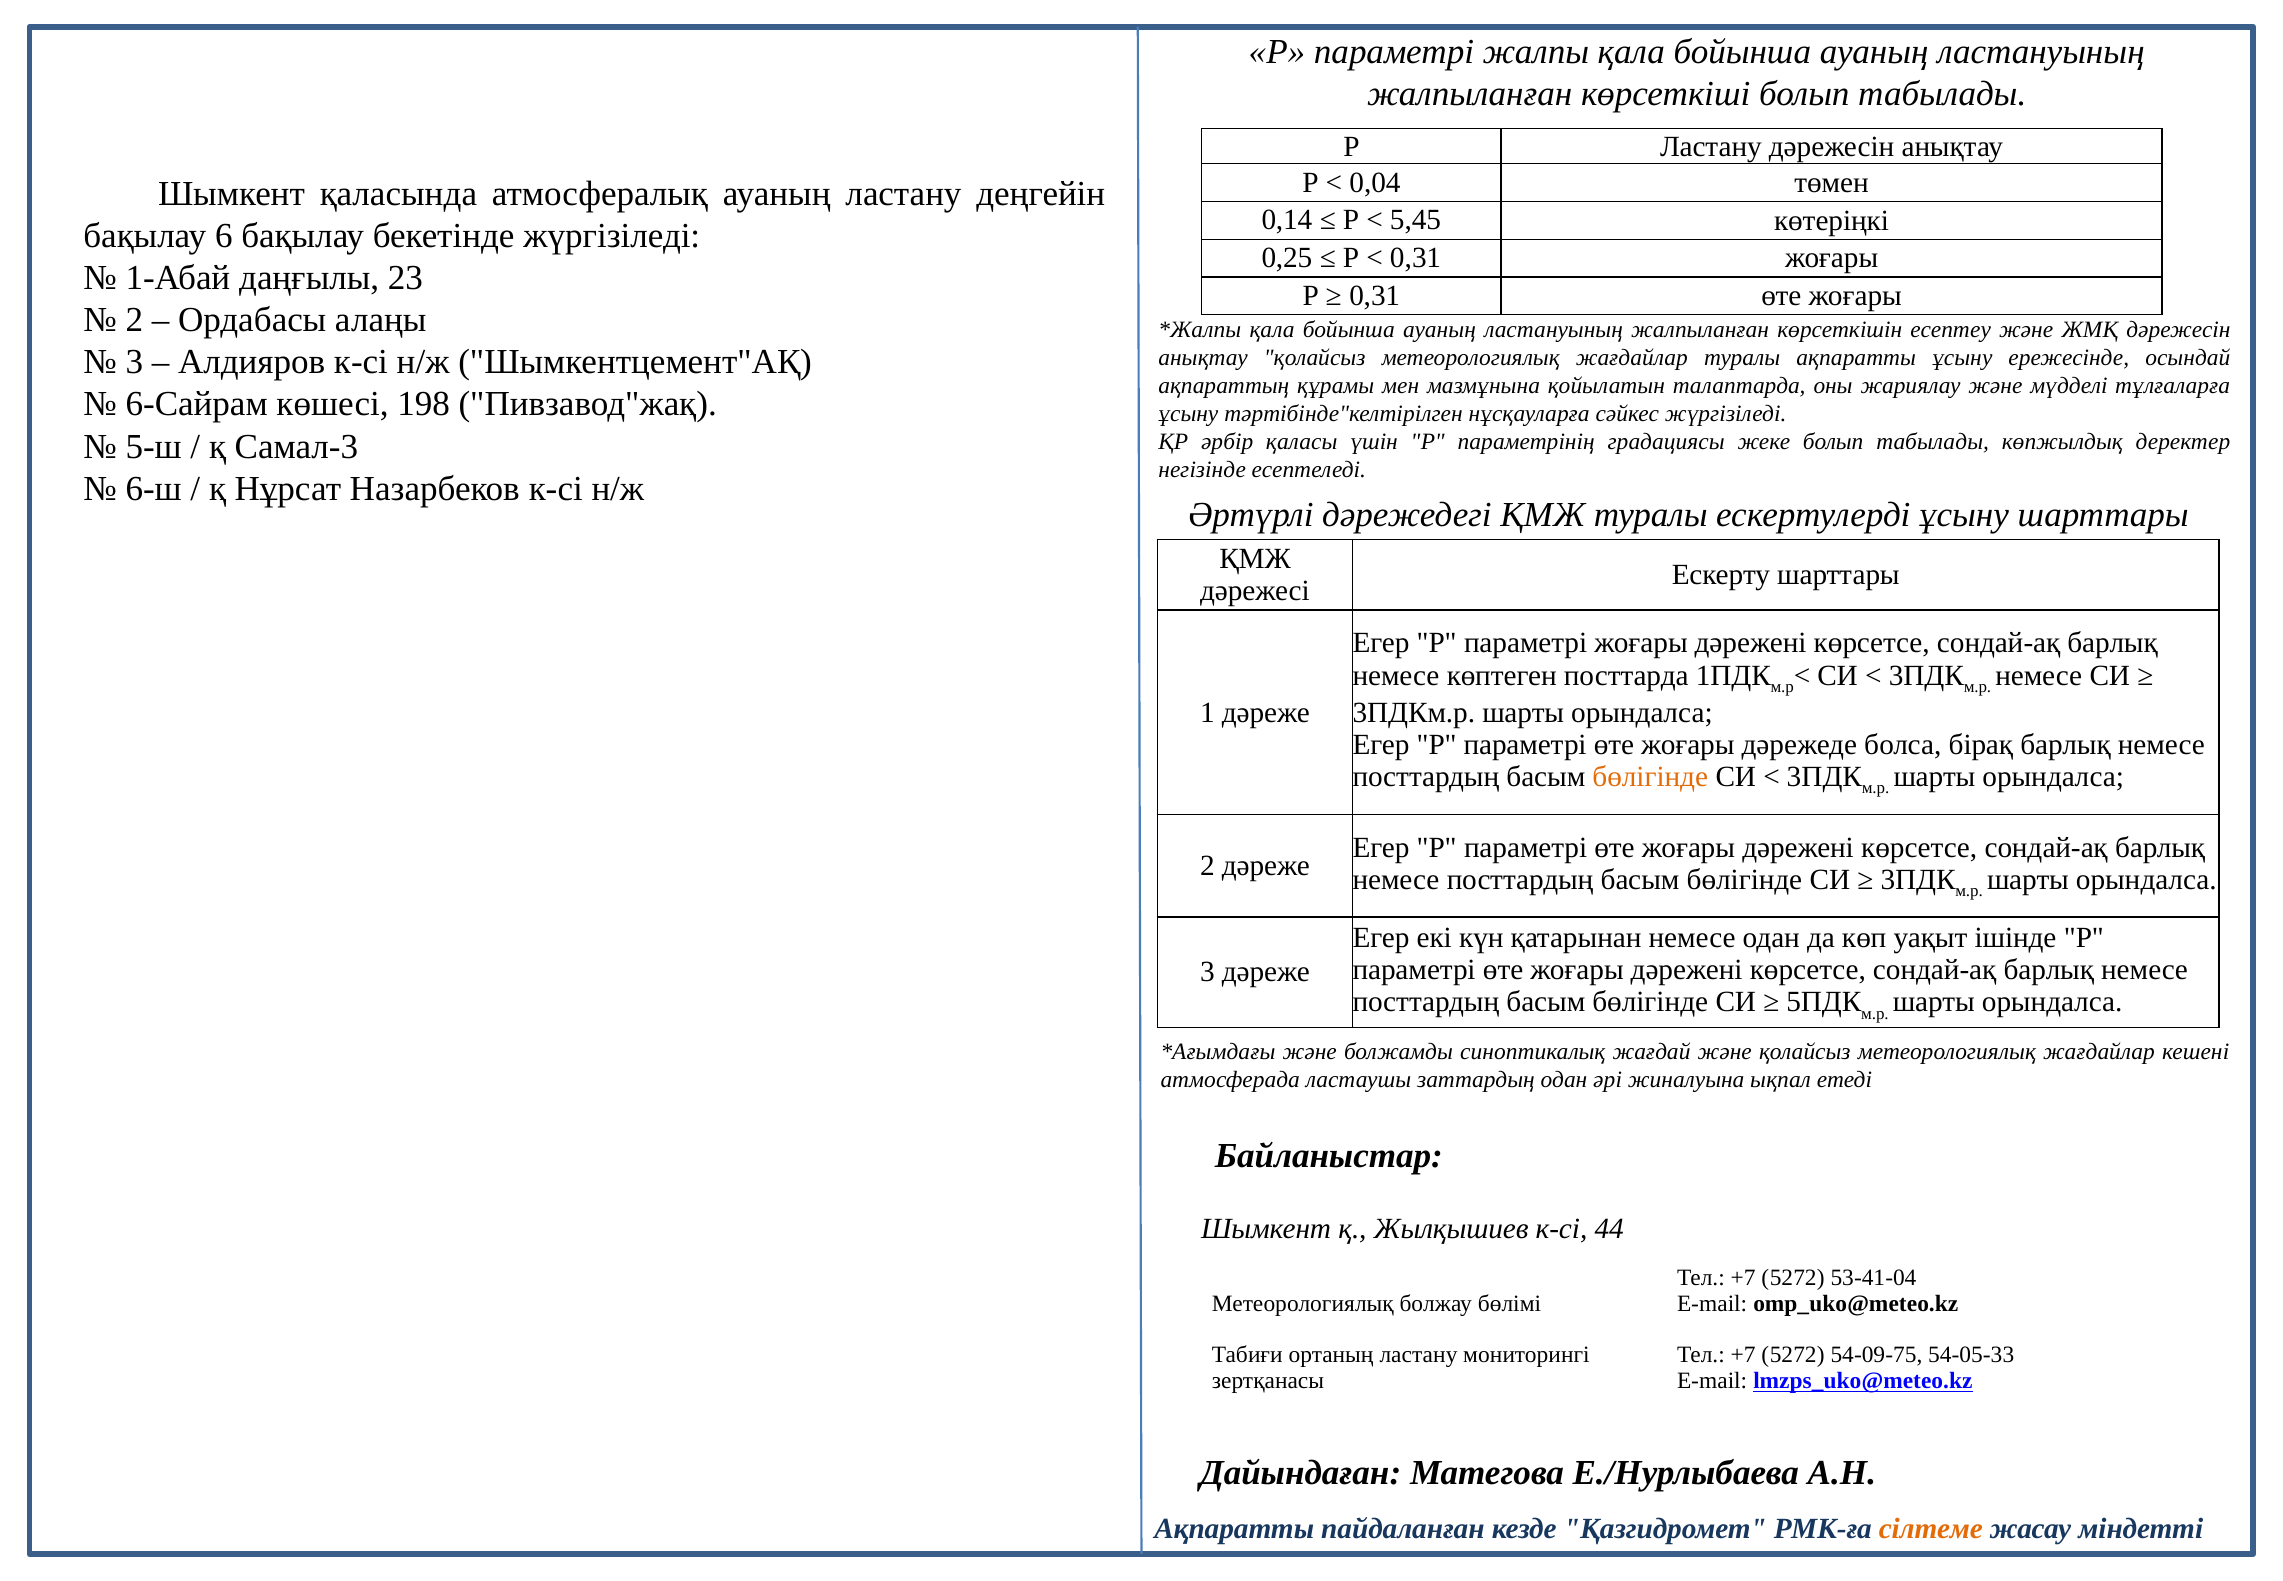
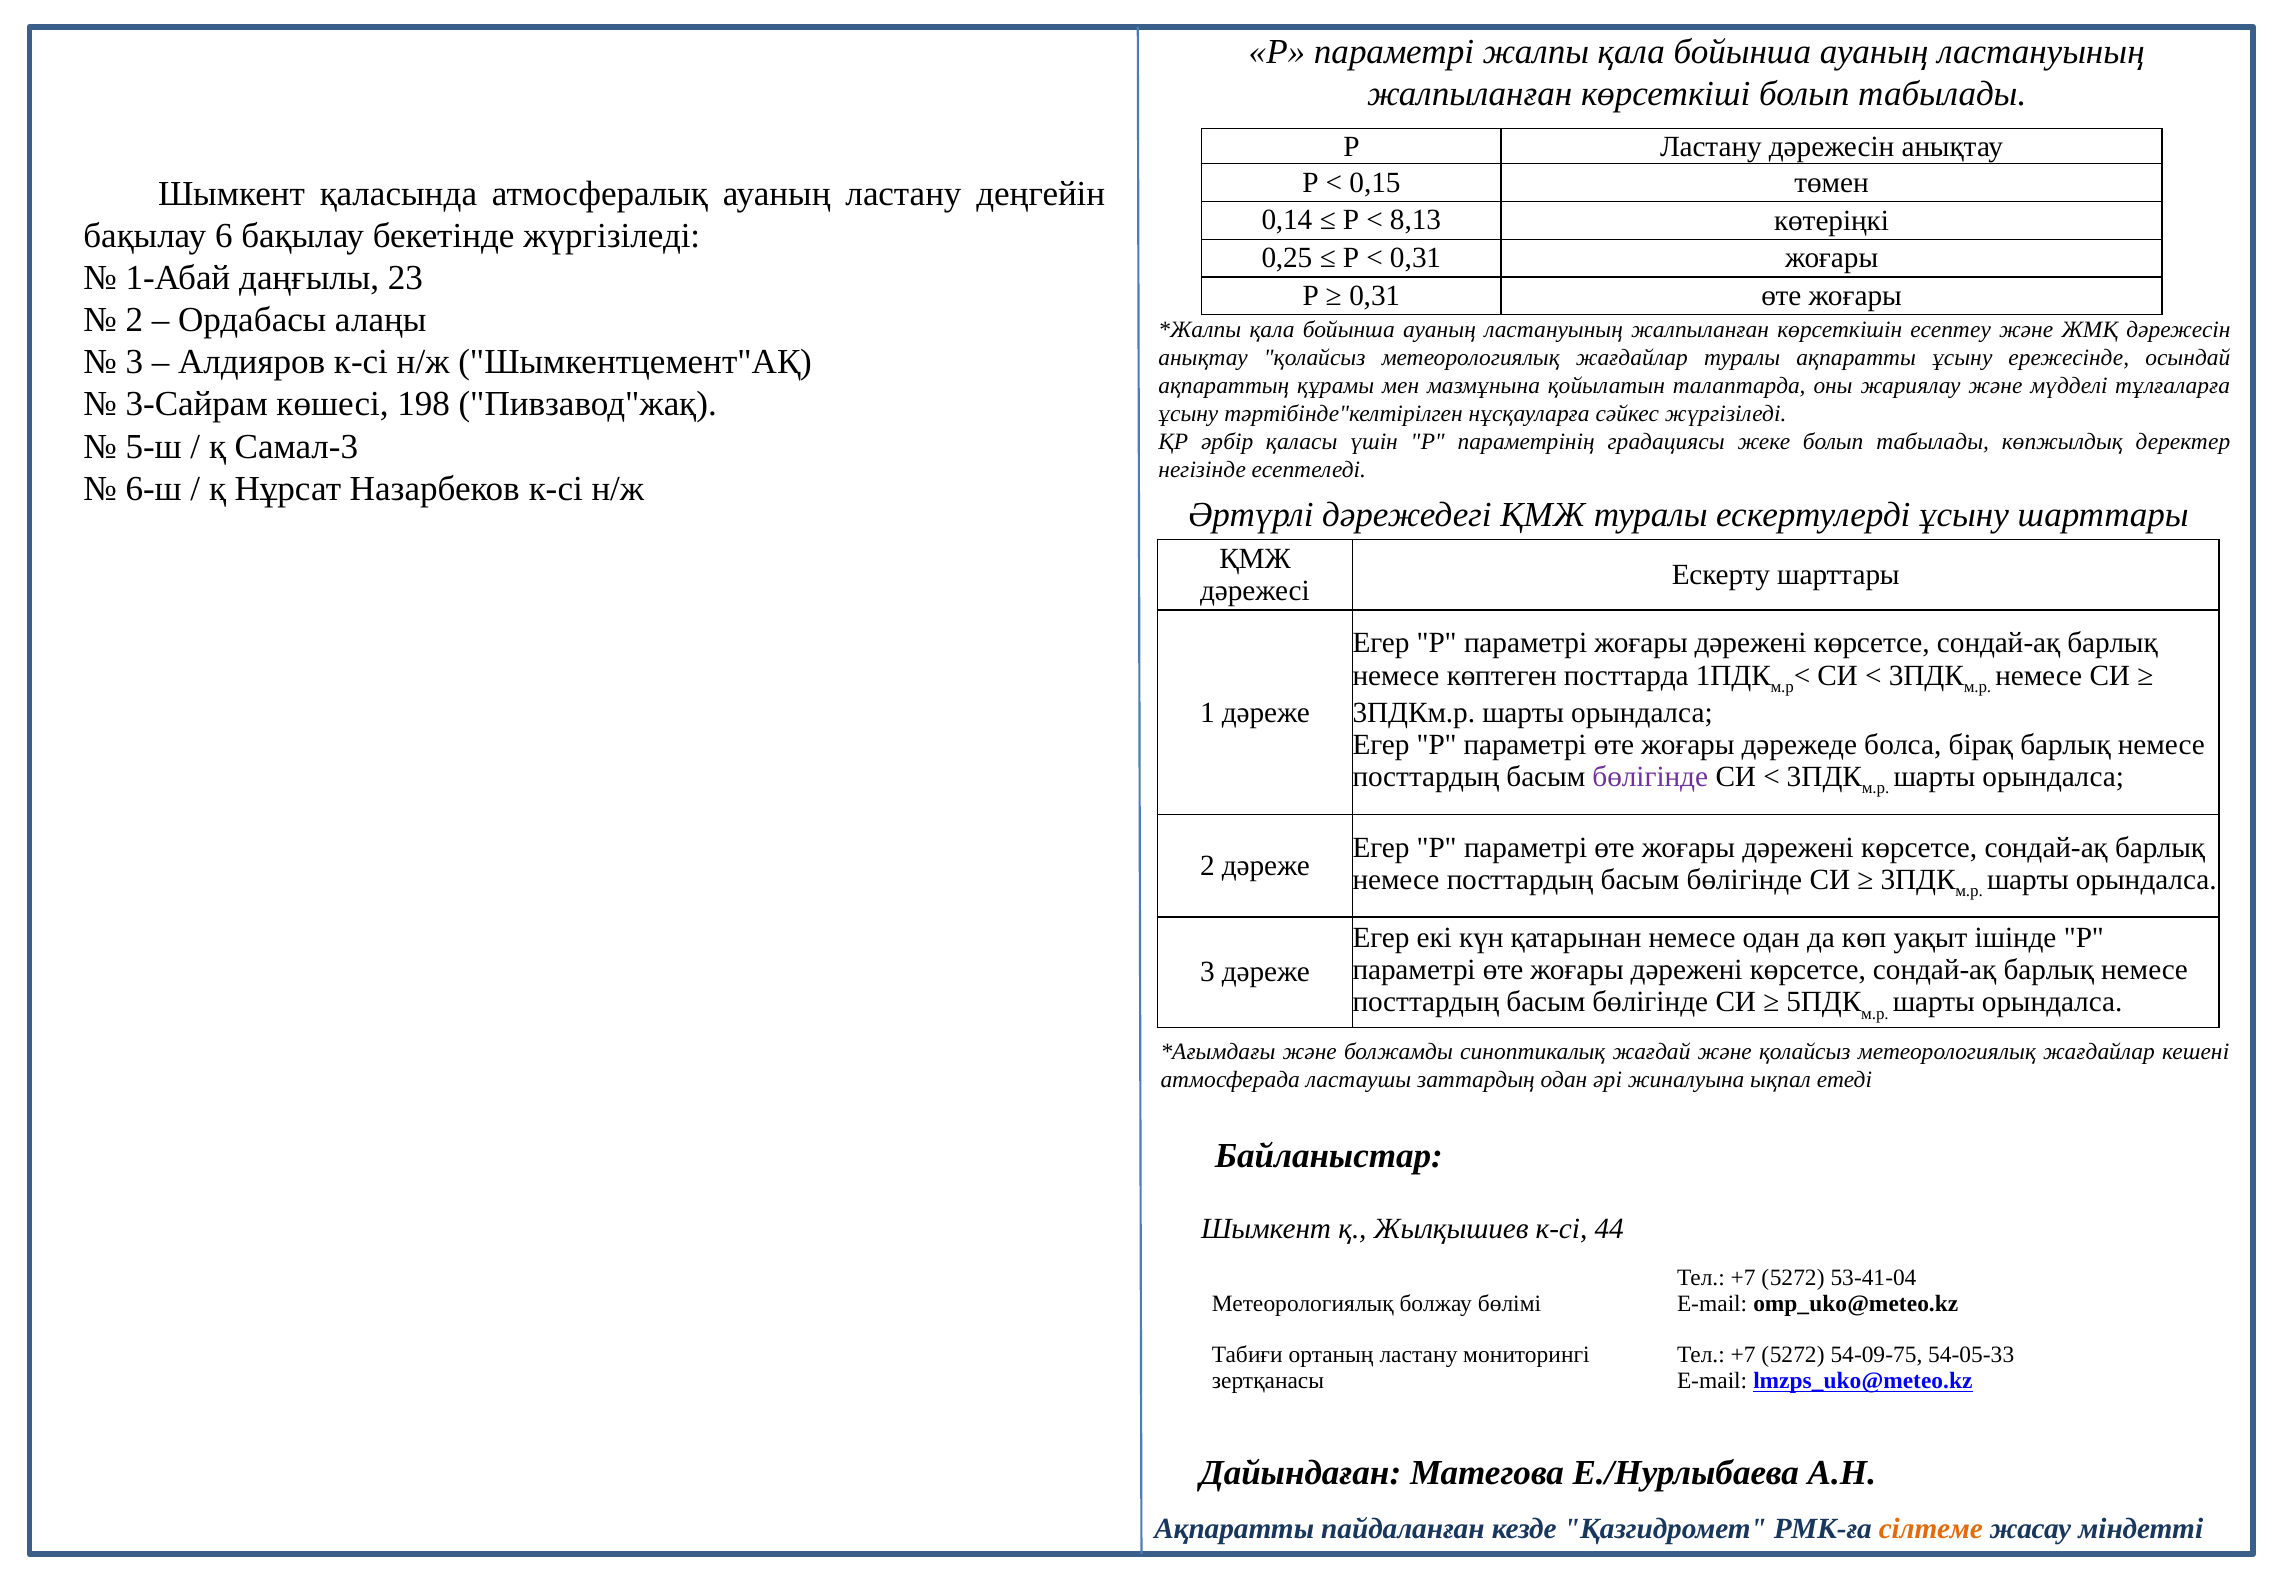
0,04: 0,04 -> 0,15
5,45: 5,45 -> 8,13
6-Сайрам: 6-Сайрам -> 3-Сайрам
бөлігінде at (1650, 777) colour: orange -> purple
